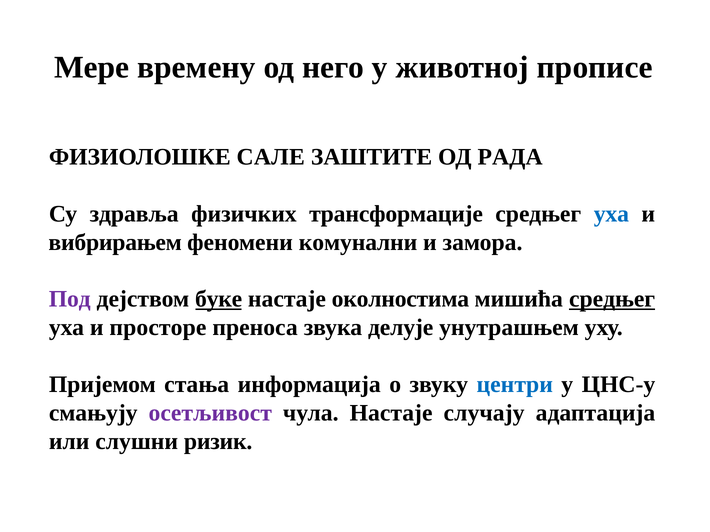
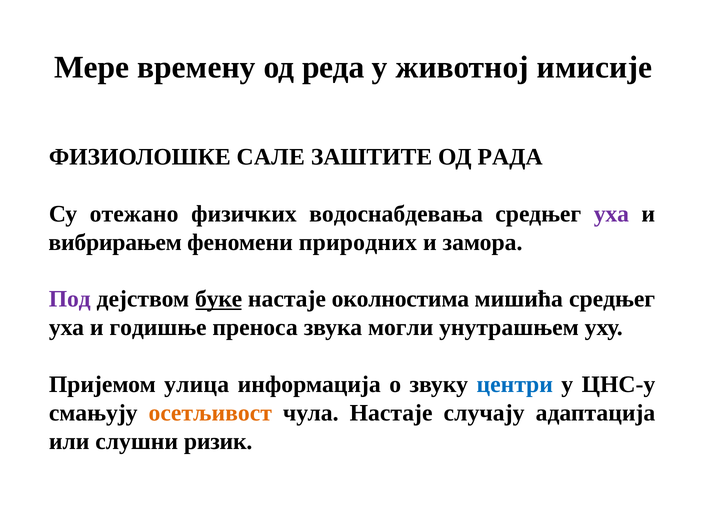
него: него -> реда
прописе: прописе -> имисије
здравља: здравља -> отежано
трансформације: трансформације -> водоснабдевања
уха at (611, 214) colour: blue -> purple
комунални: комунални -> природних
средњег at (612, 299) underline: present -> none
просторе: просторе -> годишње
делује: делује -> могли
стања: стања -> улица
осетљивост colour: purple -> orange
